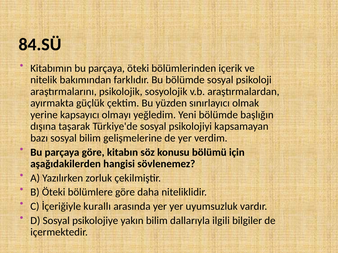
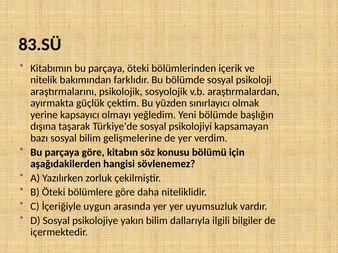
84.SÜ: 84.SÜ -> 83.SÜ
kurallı: kurallı -> uygun
